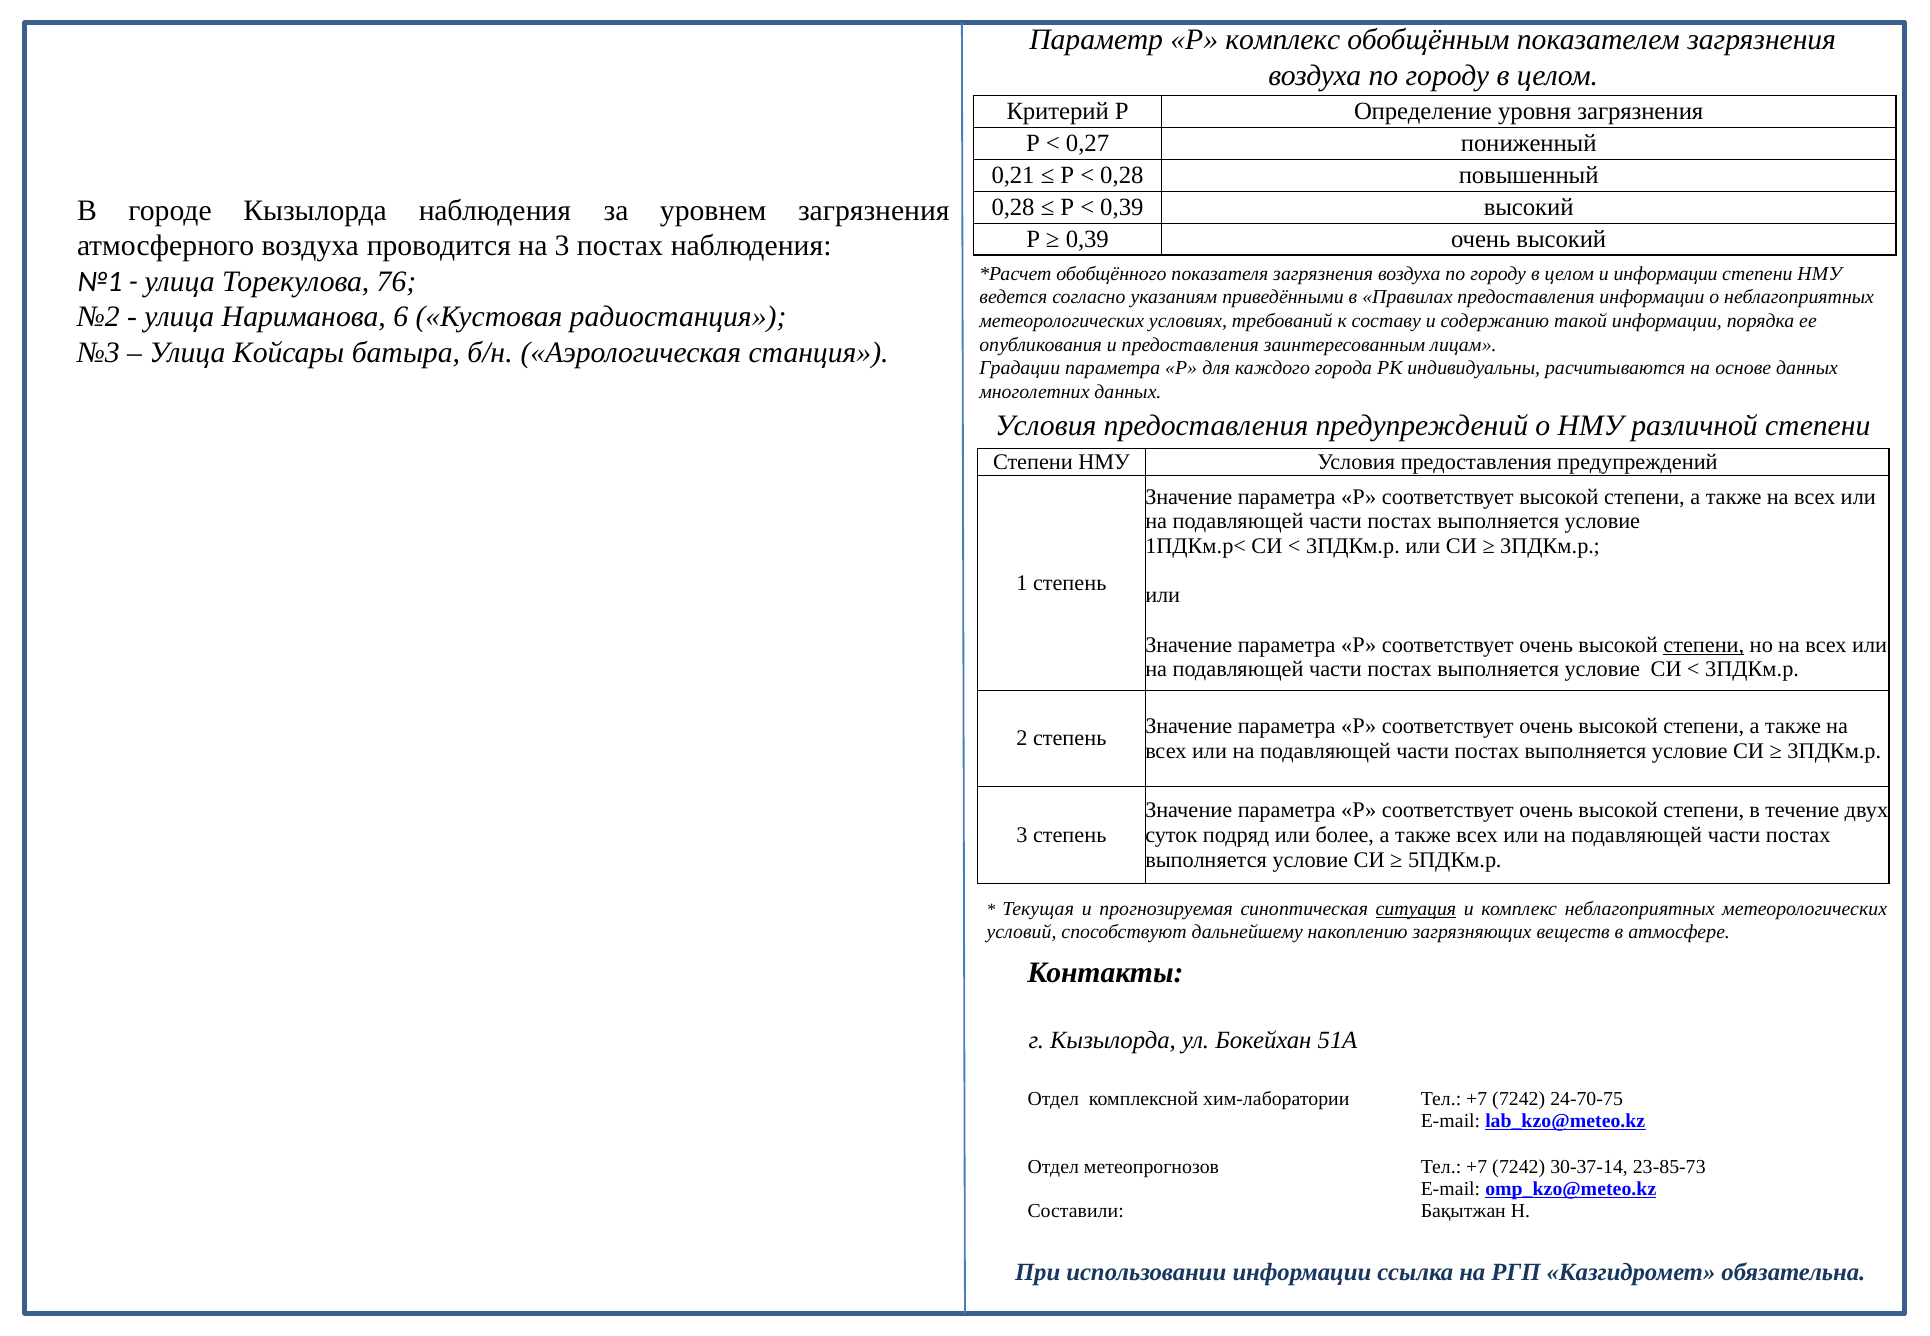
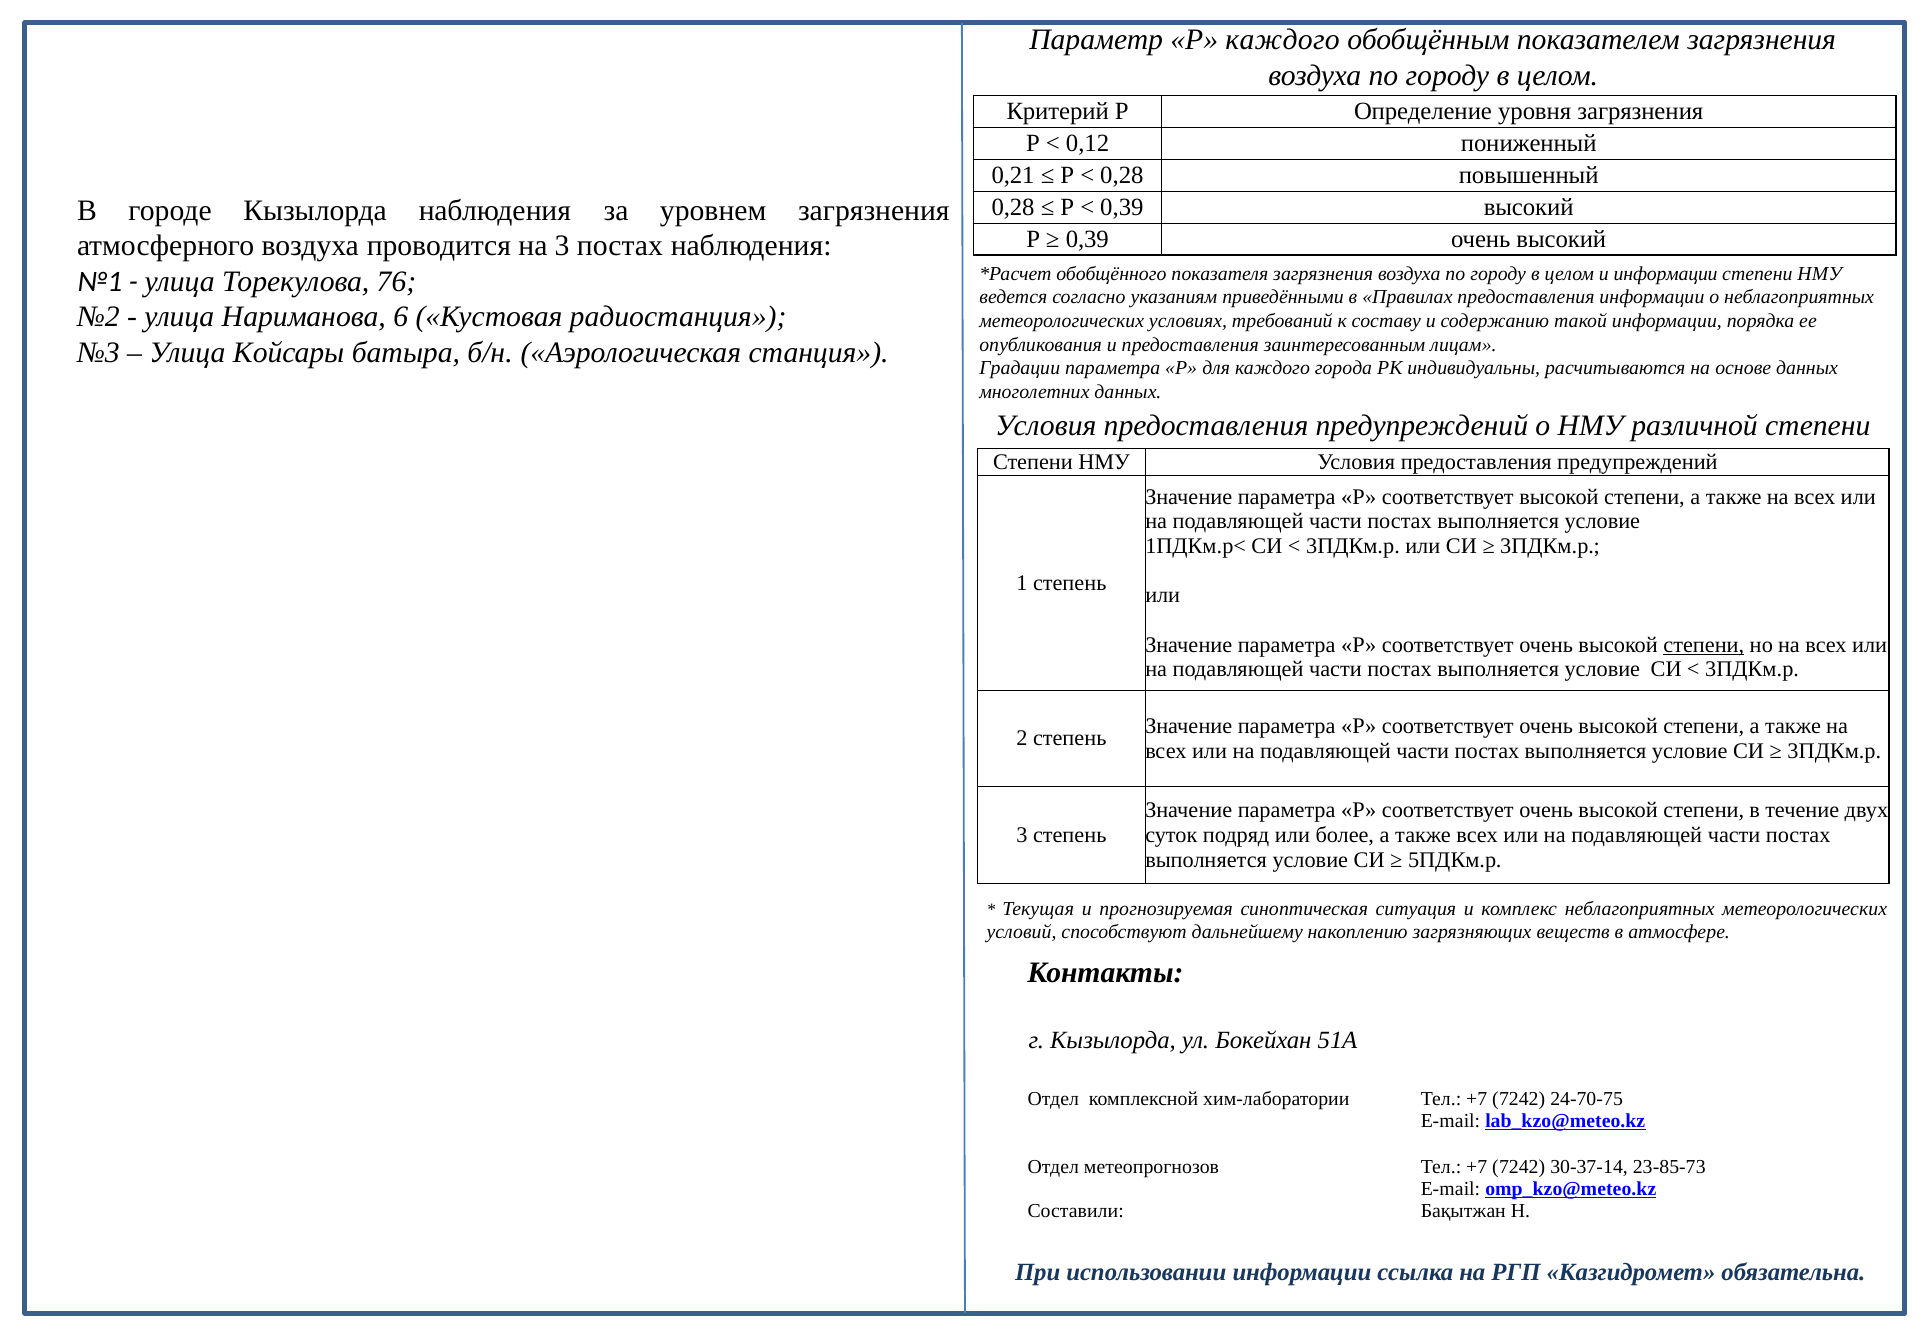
Р комплекс: комплекс -> каждого
0,27: 0,27 -> 0,12
ситуация underline: present -> none
